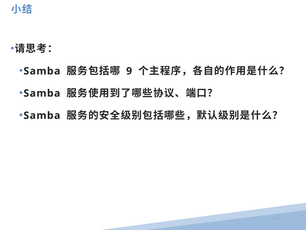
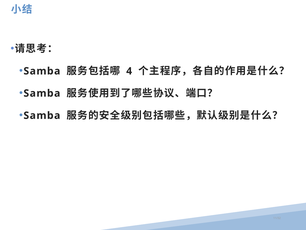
9: 9 -> 4
